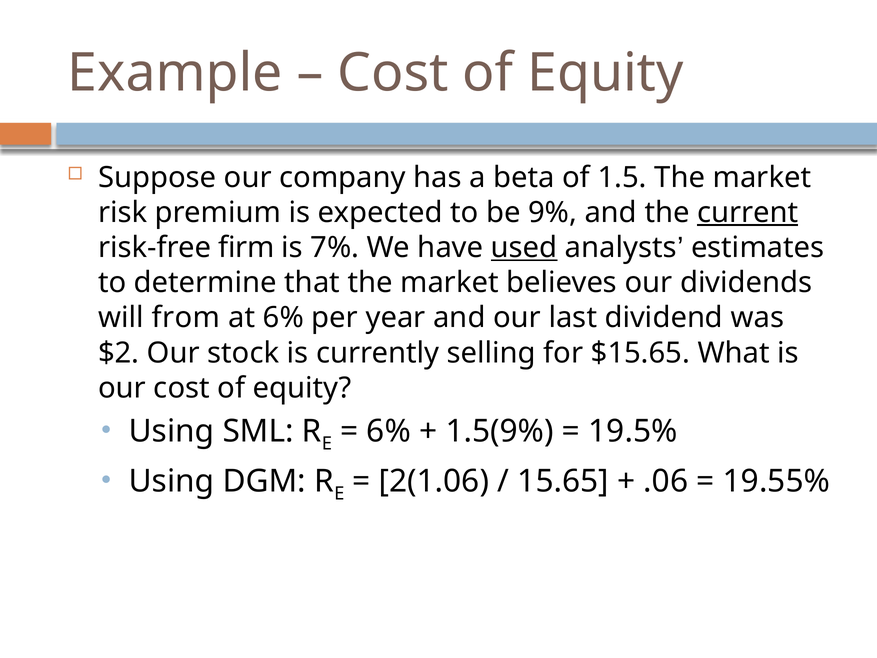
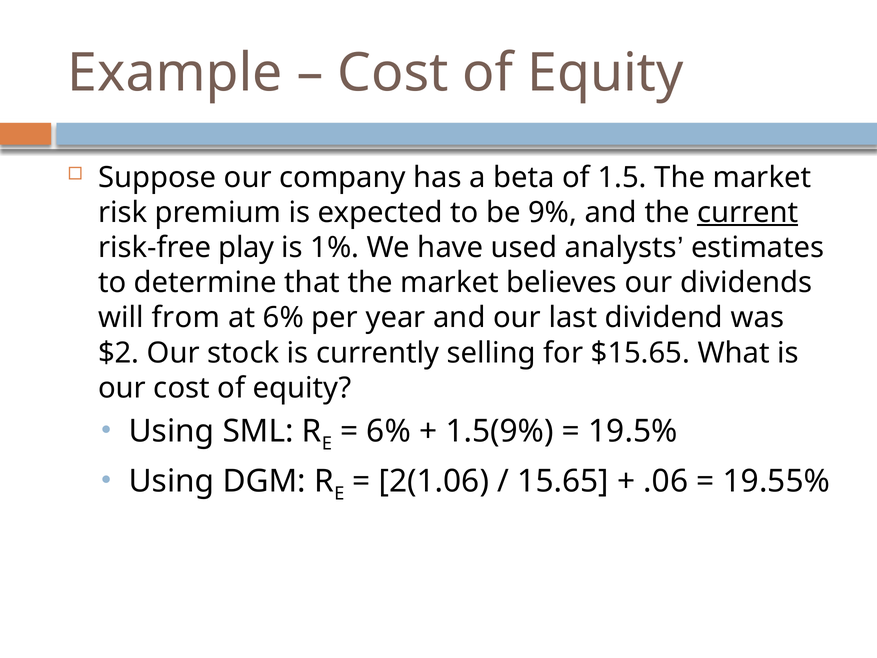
firm: firm -> play
7%: 7% -> 1%
used underline: present -> none
